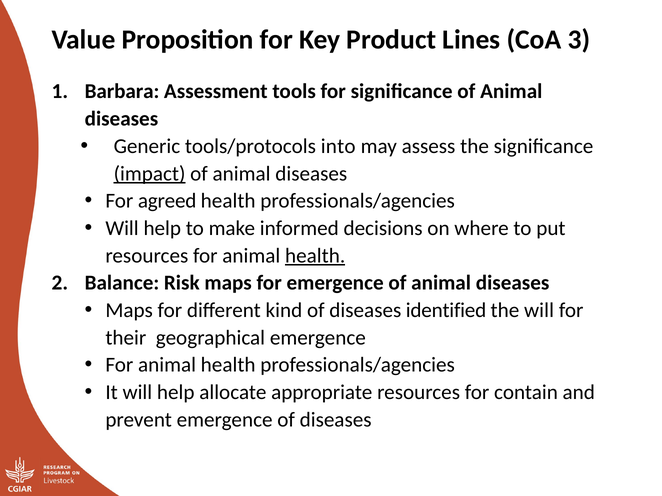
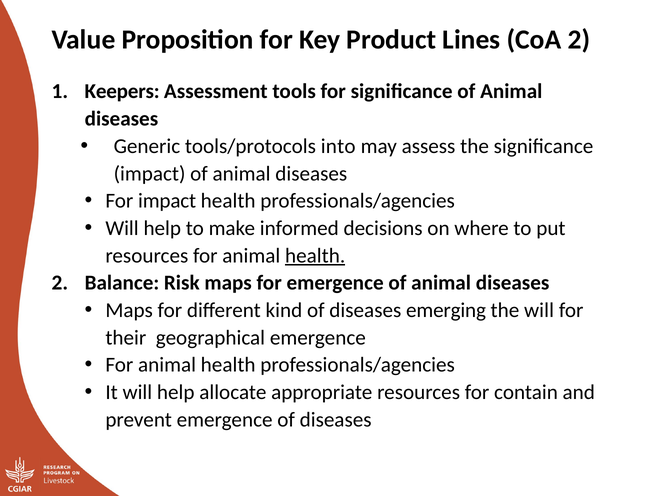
CoA 3: 3 -> 2
Barbara: Barbara -> Keepers
impact at (150, 174) underline: present -> none
For agreed: agreed -> impact
identified: identified -> emerging
